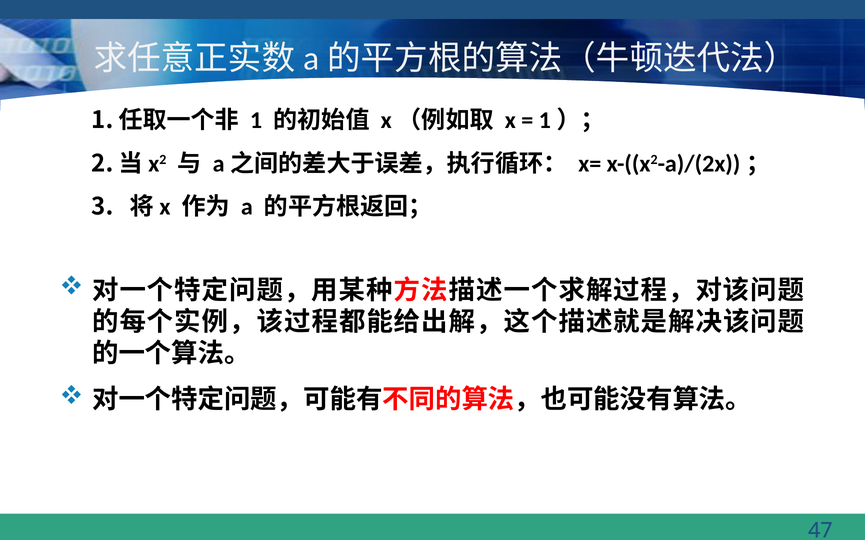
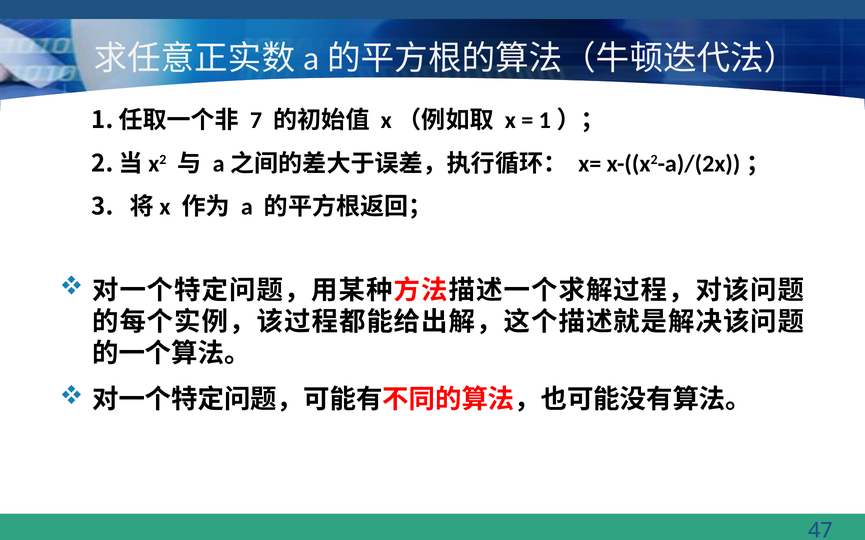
1: 1 -> 7
